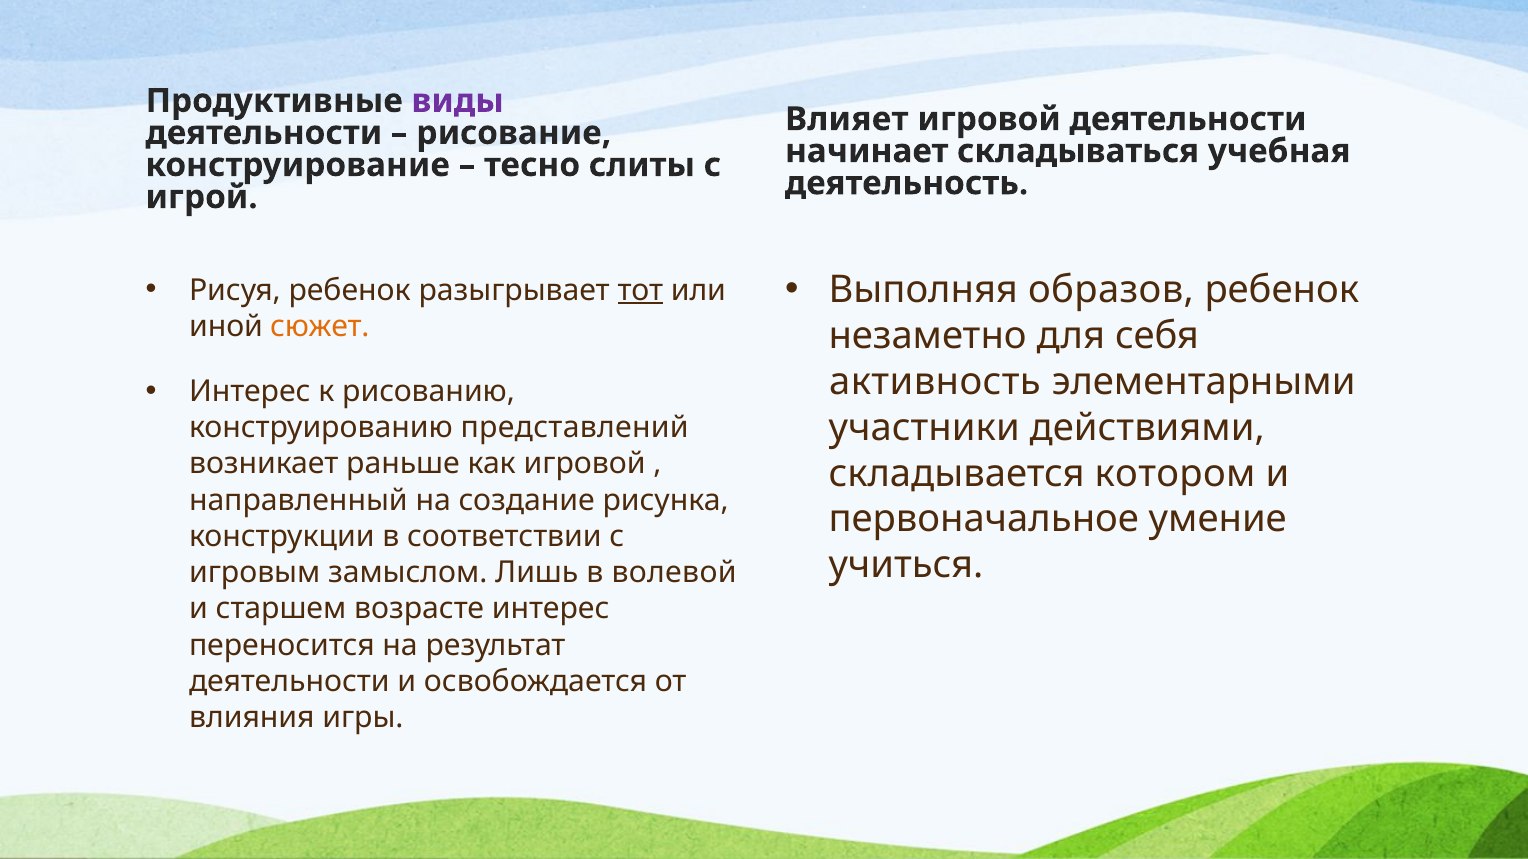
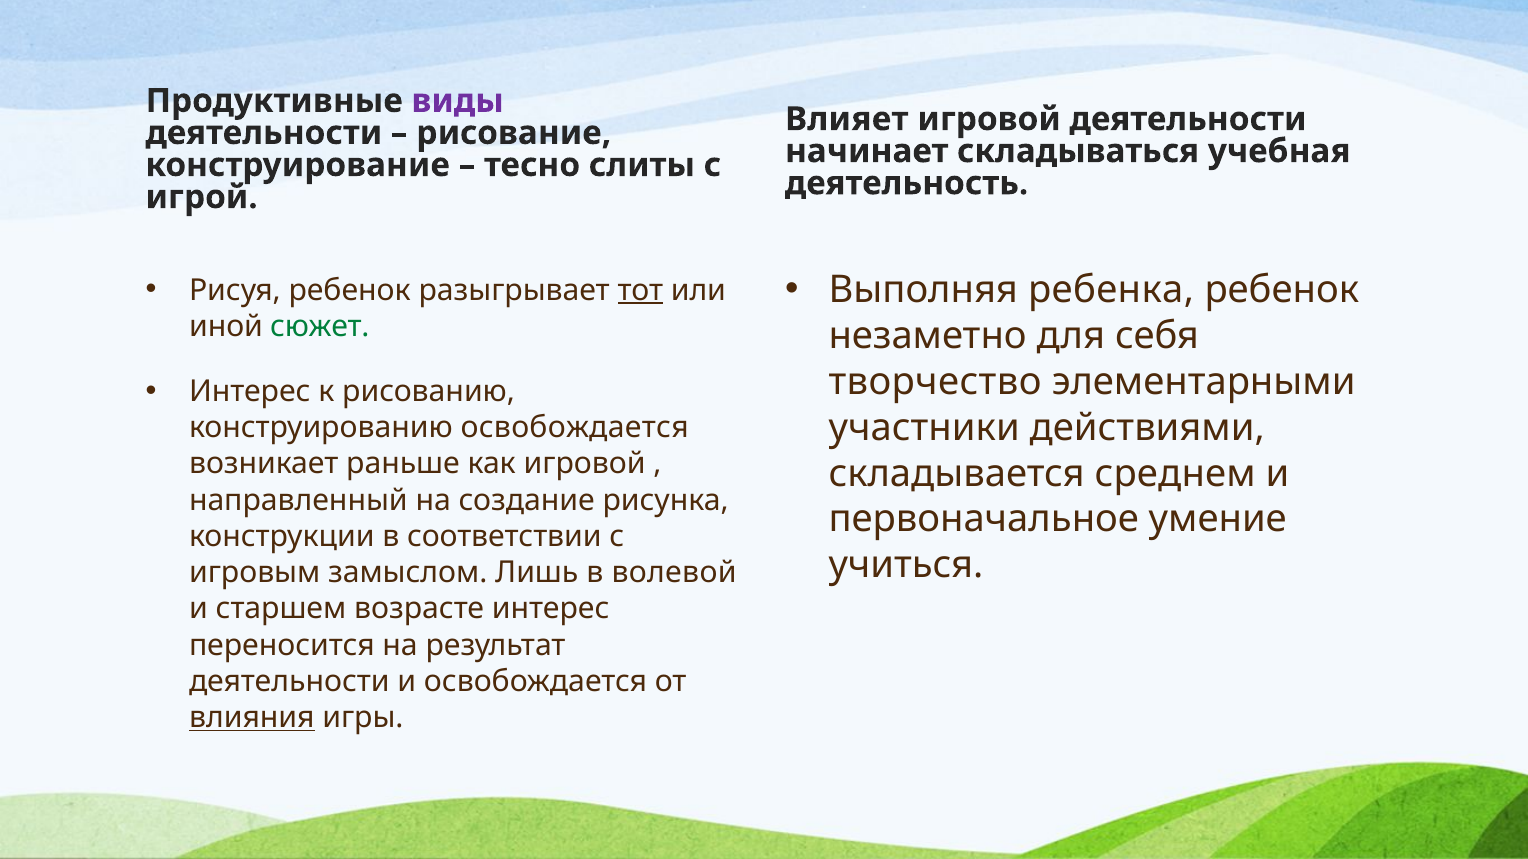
образов: образов -> ребенка
сюжет colour: orange -> green
активность: активность -> творчество
конструированию представлений: представлений -> освобождается
котором: котором -> среднем
влияния underline: none -> present
